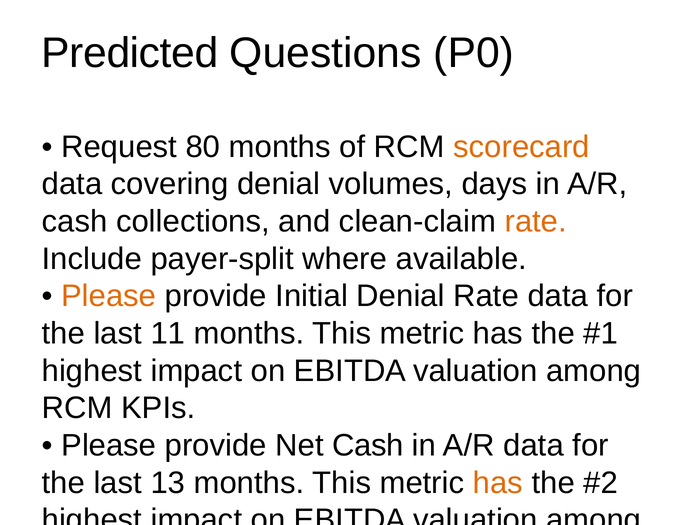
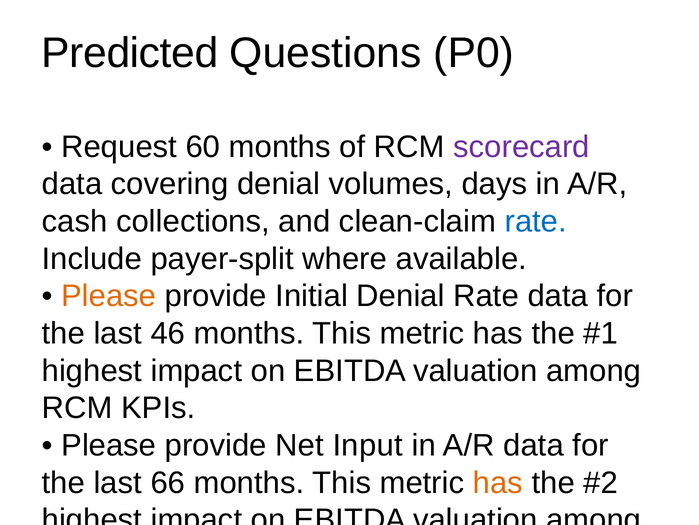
80: 80 -> 60
scorecard colour: orange -> purple
rate at (536, 221) colour: orange -> blue
11: 11 -> 46
Net Cash: Cash -> Input
13: 13 -> 66
